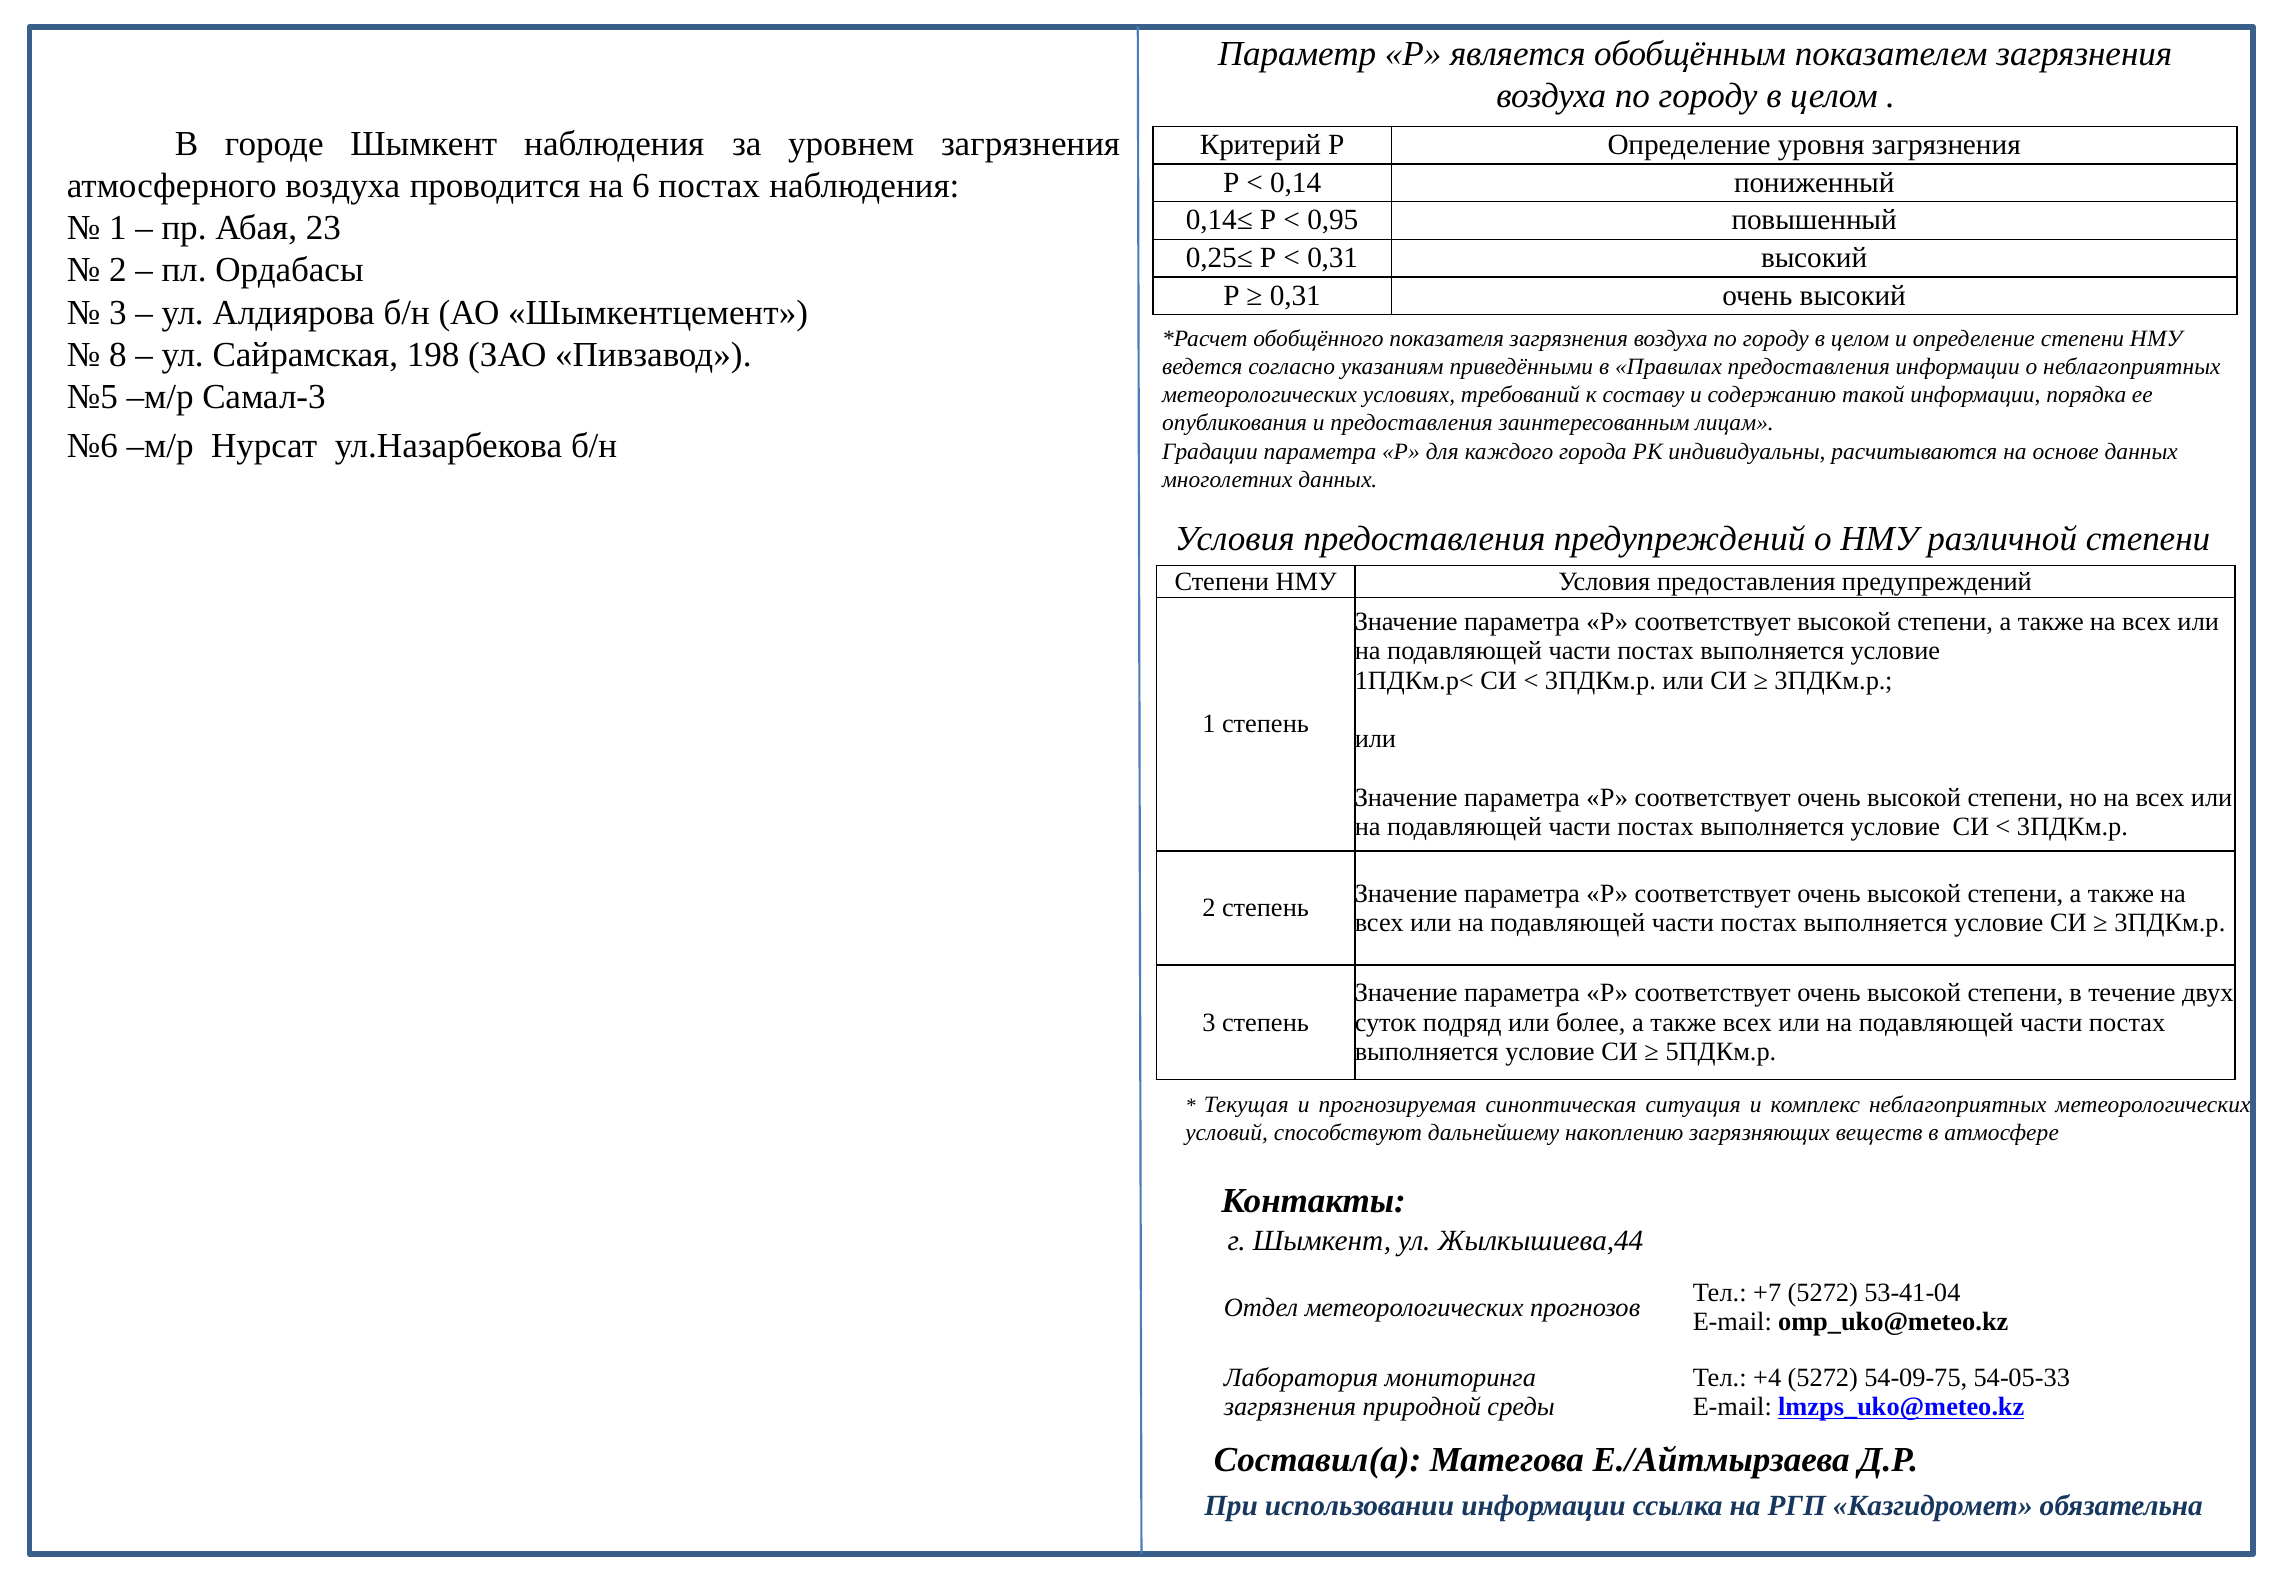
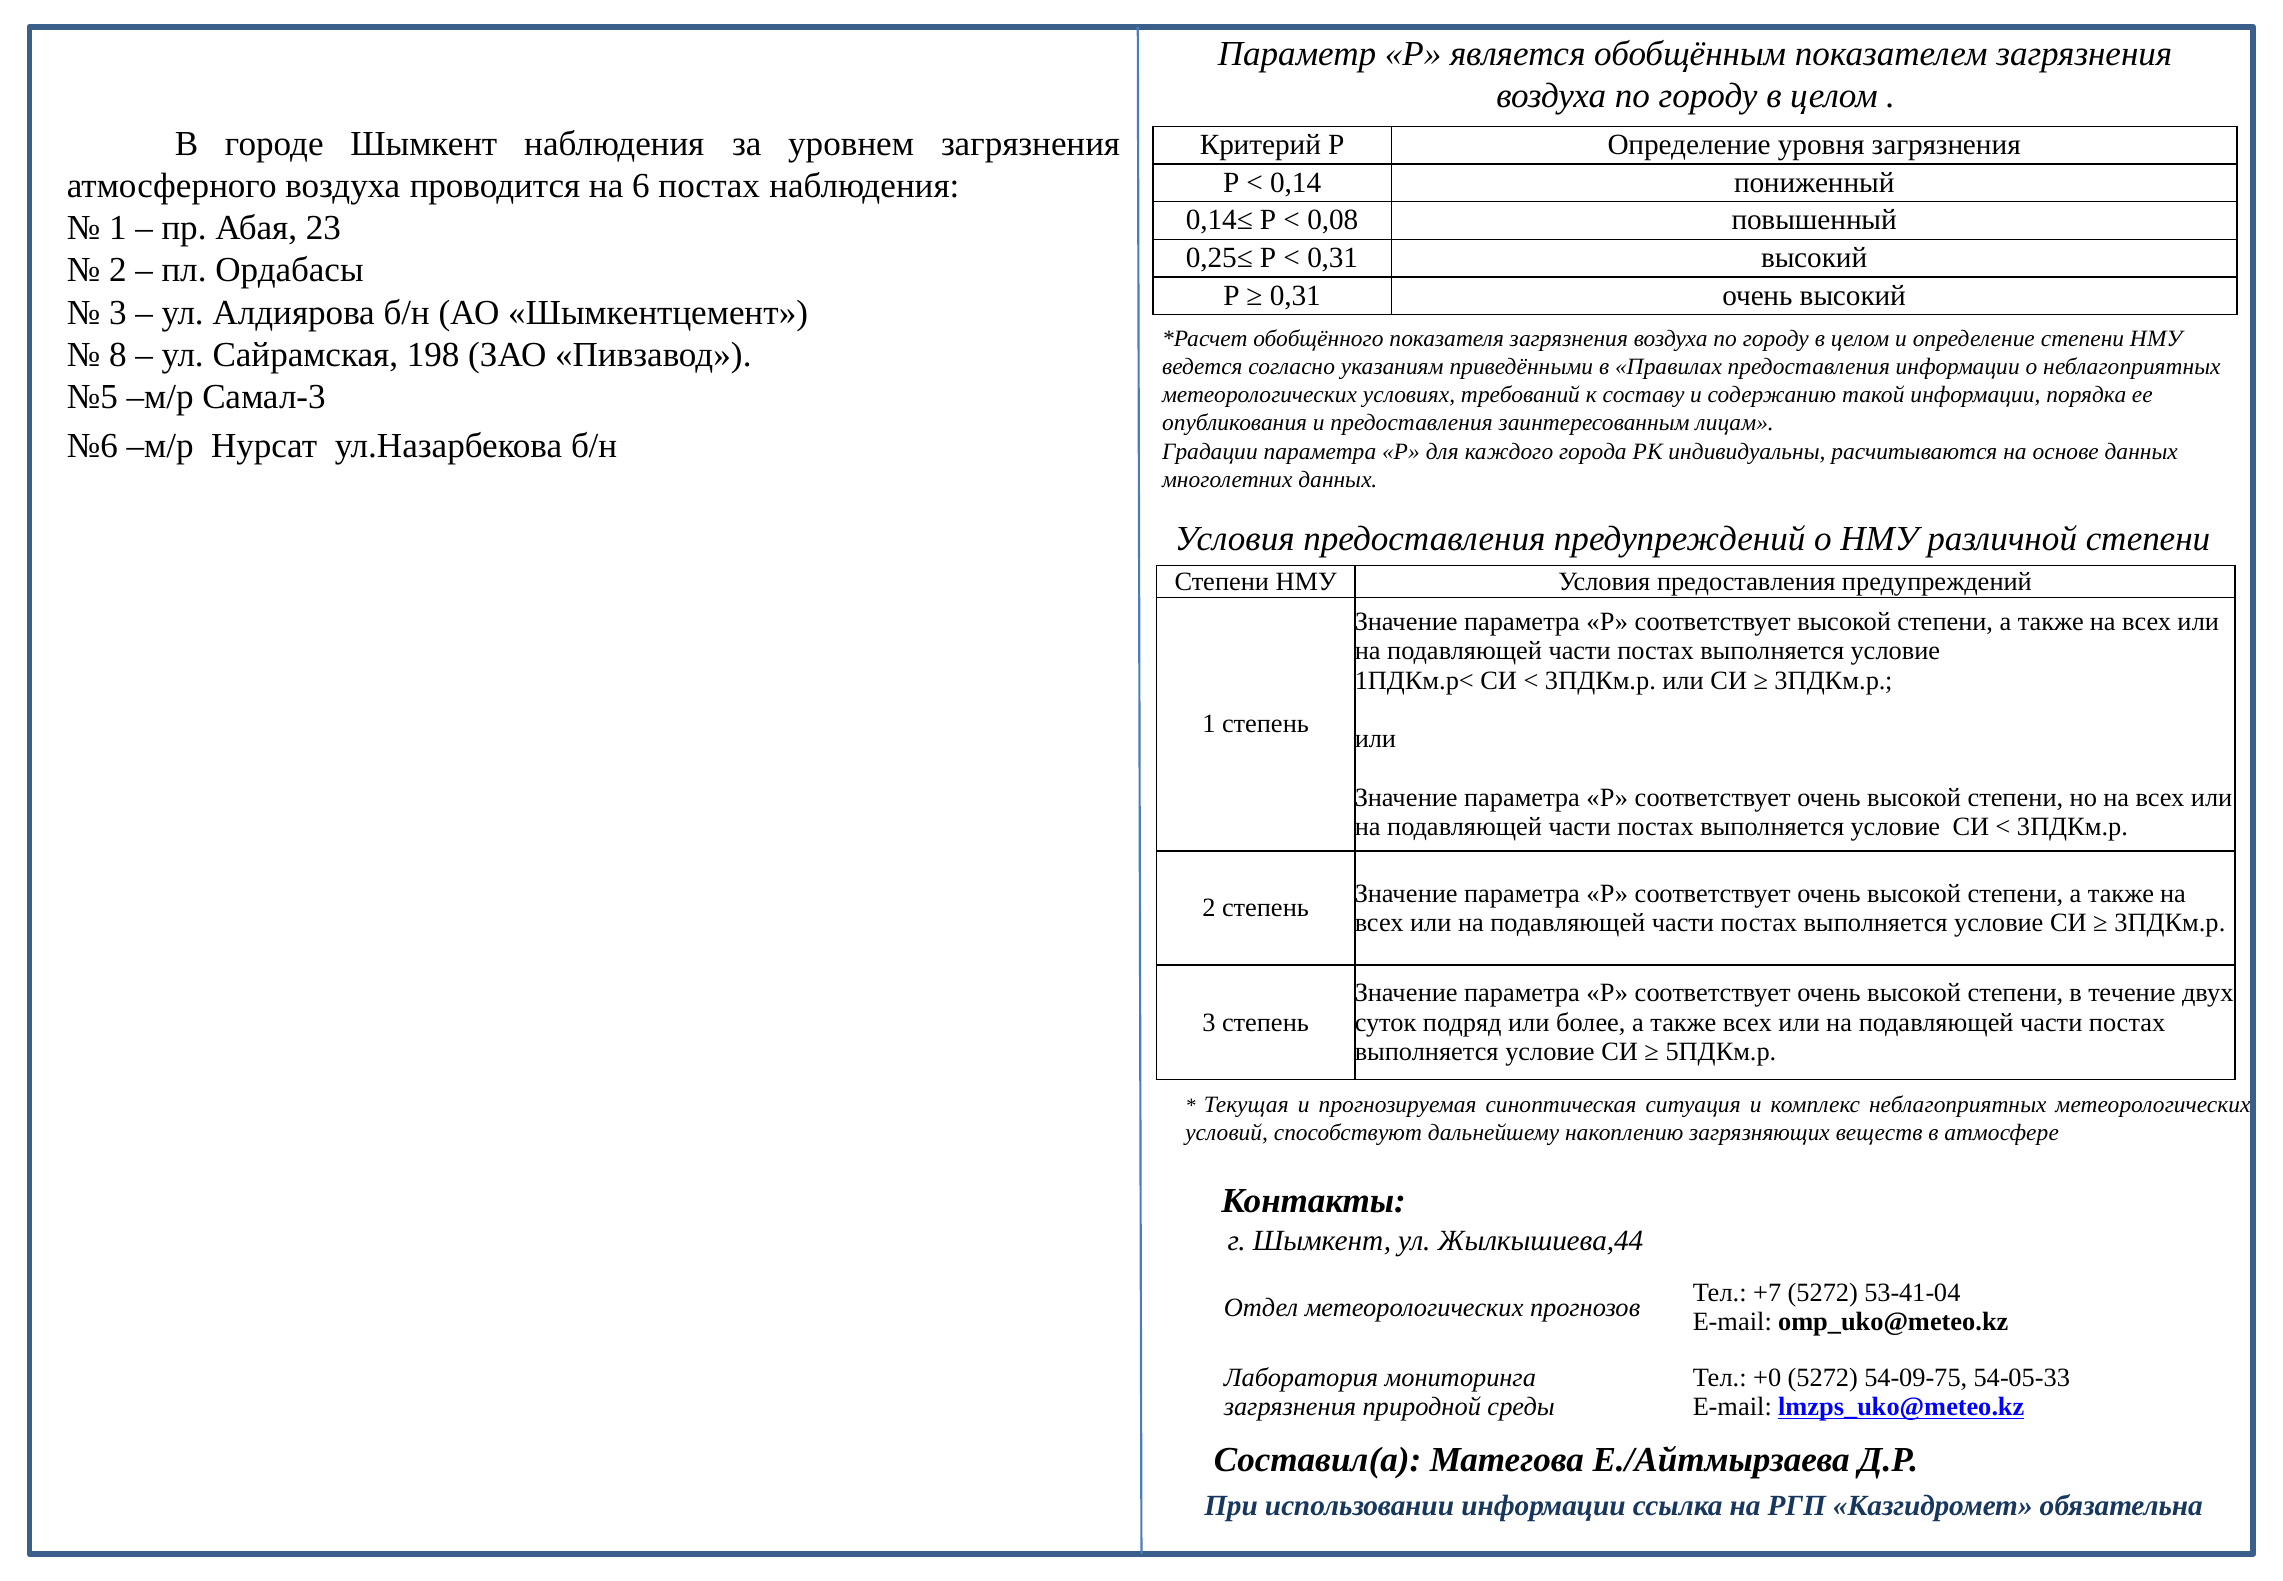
0,95: 0,95 -> 0,08
+4: +4 -> +0
